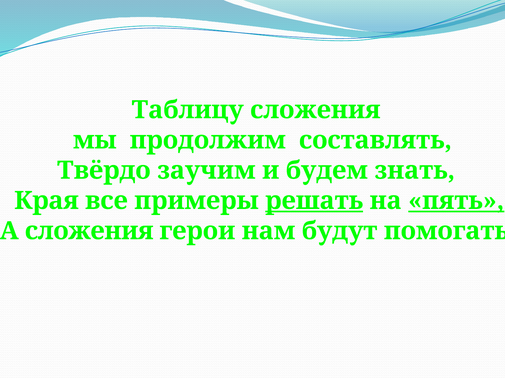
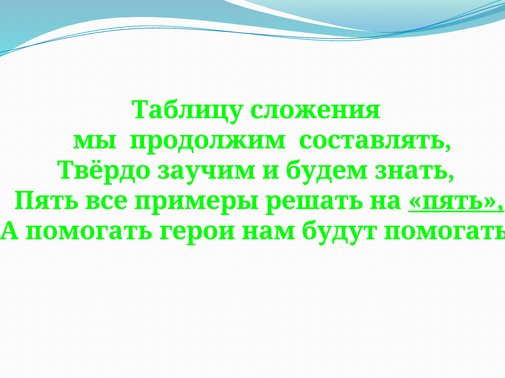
Края at (46, 201): Края -> Пять
решать underline: present -> none
А сложения: сложения -> помогать
